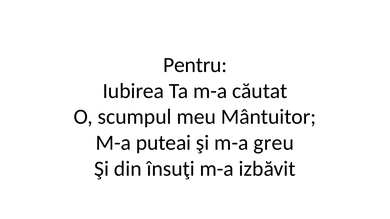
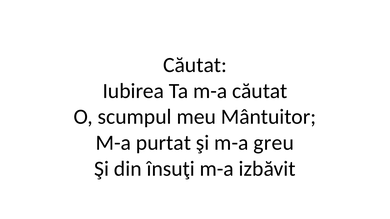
Pentru at (195, 65): Pentru -> Căutat
puteai: puteai -> purtat
